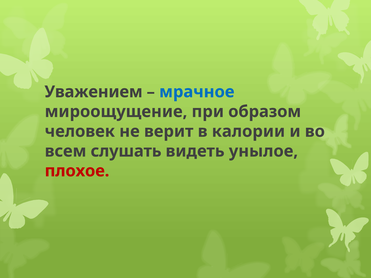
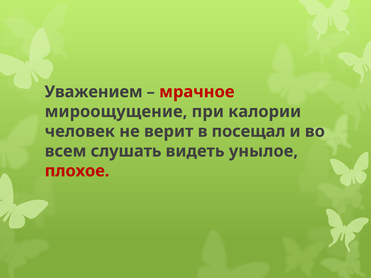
мрачное colour: blue -> red
образом: образом -> калории
калории: калории -> посещал
